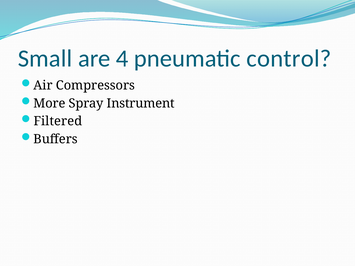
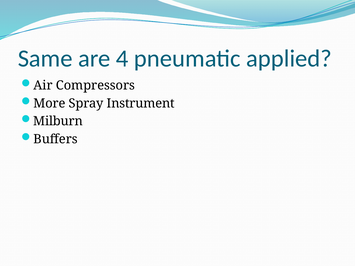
Small: Small -> Same
control: control -> applied
Filtered: Filtered -> Milburn
